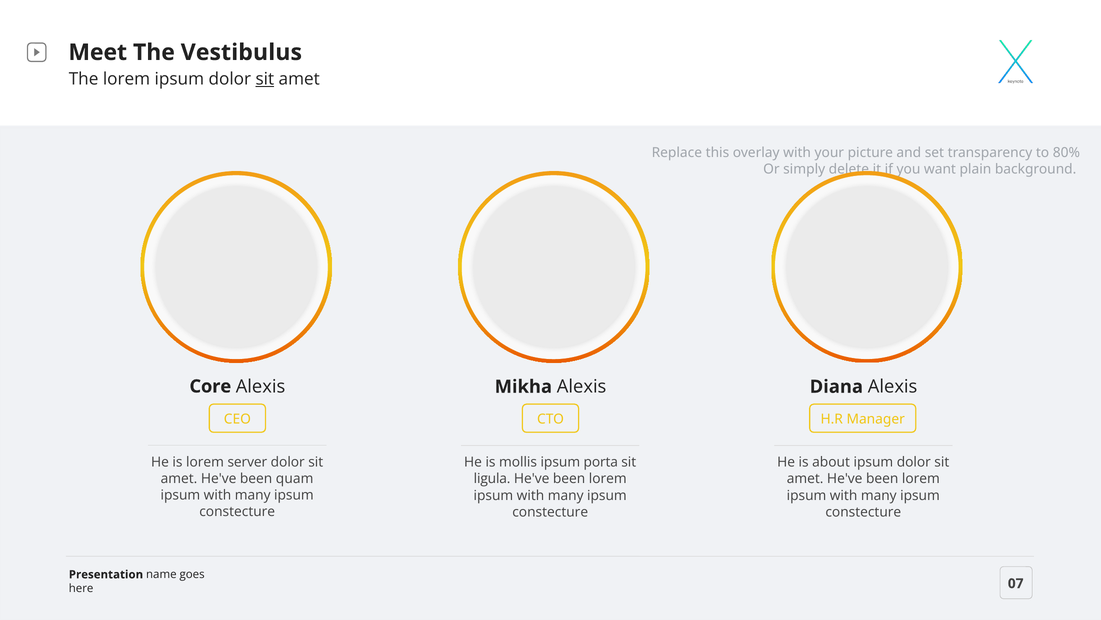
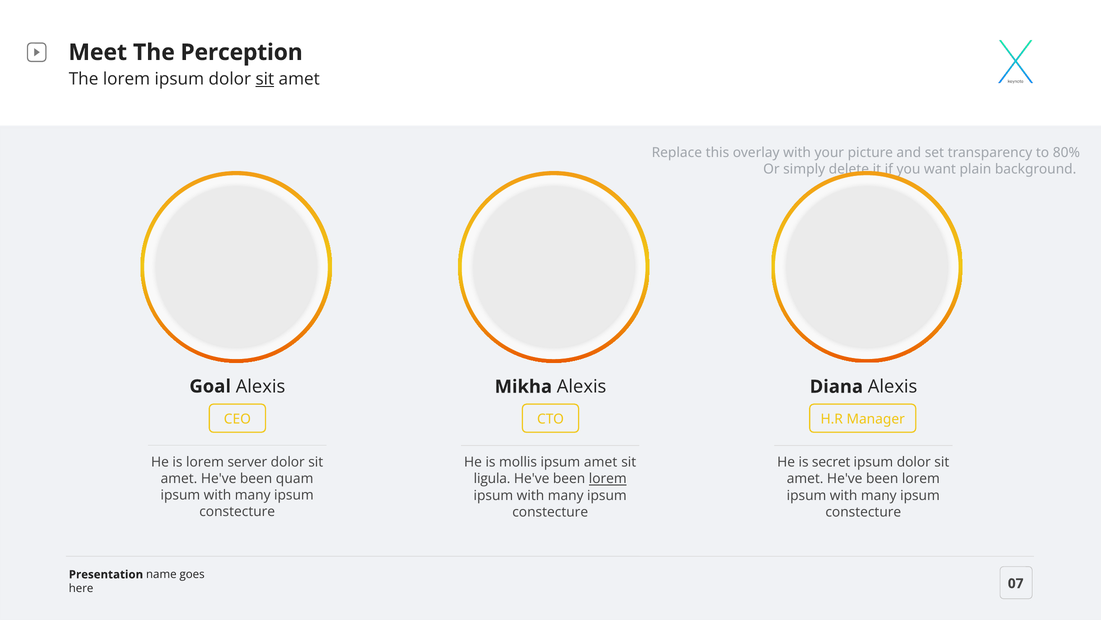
Vestibulus: Vestibulus -> Perception
Core: Core -> Goal
ipsum porta: porta -> amet
about: about -> secret
lorem at (608, 478) underline: none -> present
